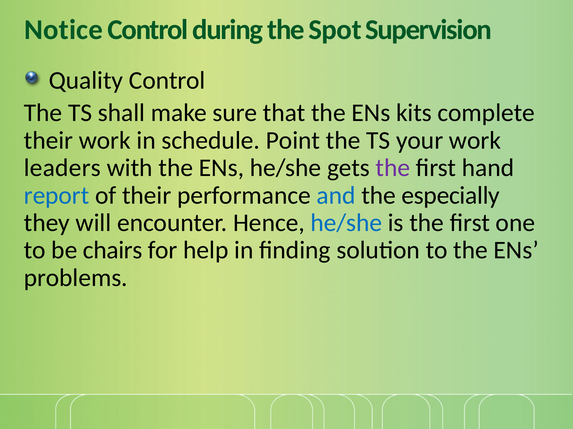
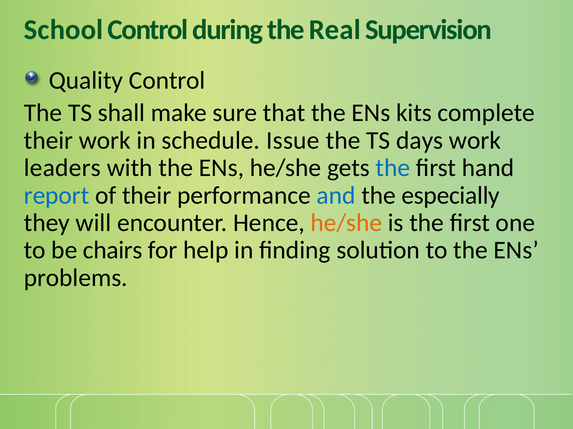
Notice: Notice -> School
Spot: Spot -> Real
Point: Point -> Issue
your: your -> days
the at (393, 168) colour: purple -> blue
he/she at (346, 223) colour: blue -> orange
